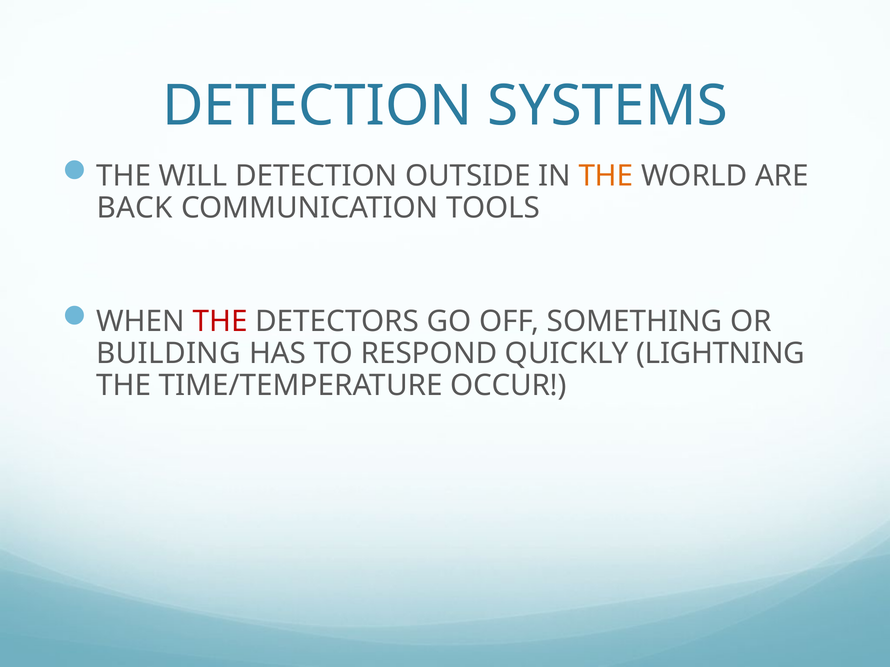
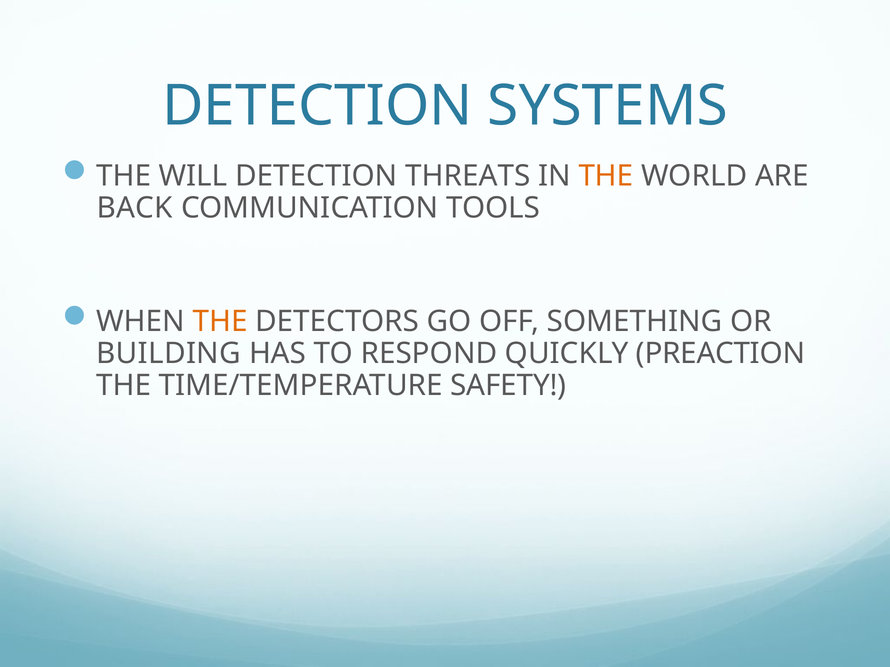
OUTSIDE: OUTSIDE -> THREATS
THE at (220, 321) colour: red -> orange
LIGHTNING: LIGHTNING -> PREACTION
OCCUR: OCCUR -> SAFETY
